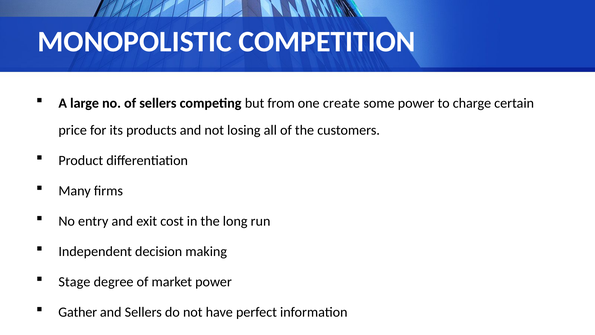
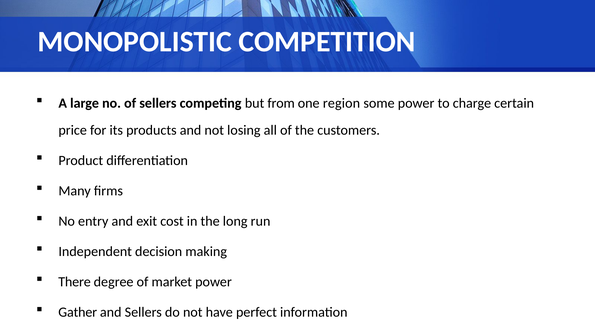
create: create -> region
Stage: Stage -> There
